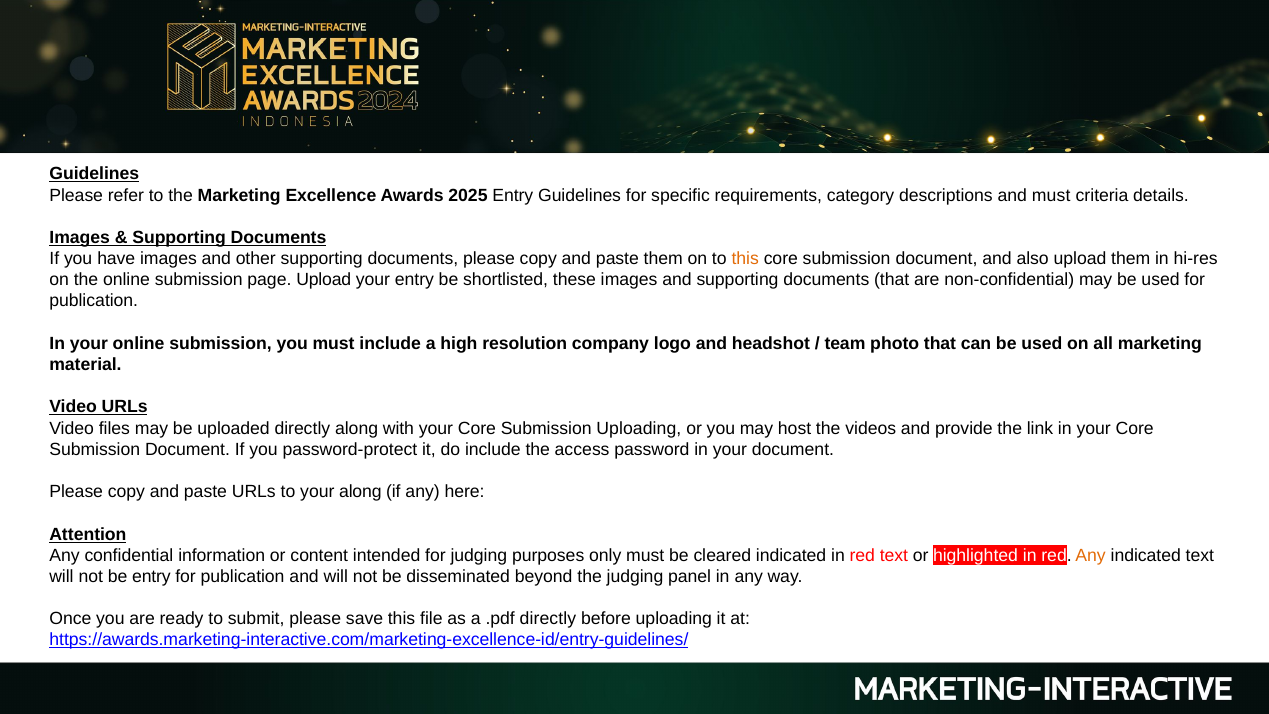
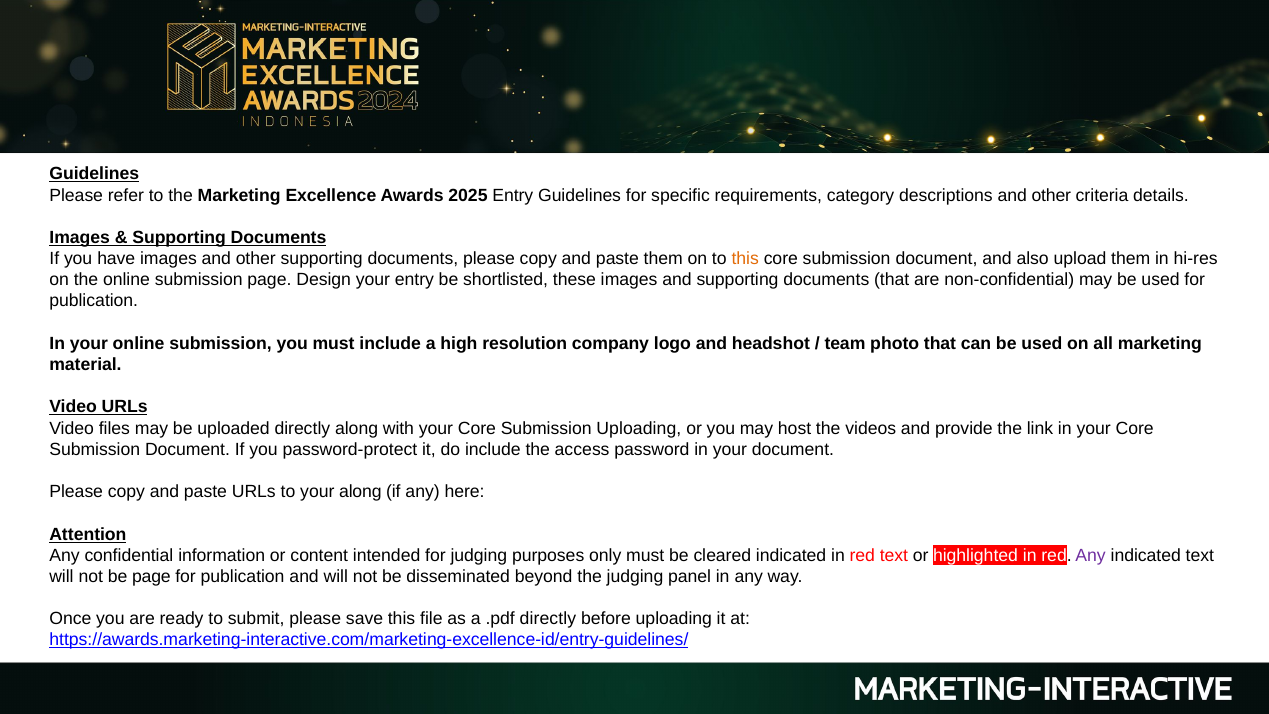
descriptions and must: must -> other
page Upload: Upload -> Design
Any at (1091, 555) colour: orange -> purple
be entry: entry -> page
